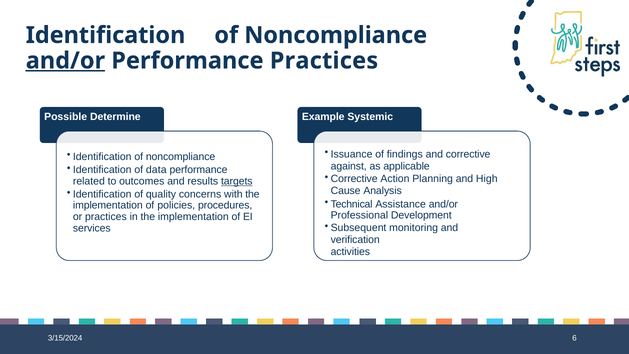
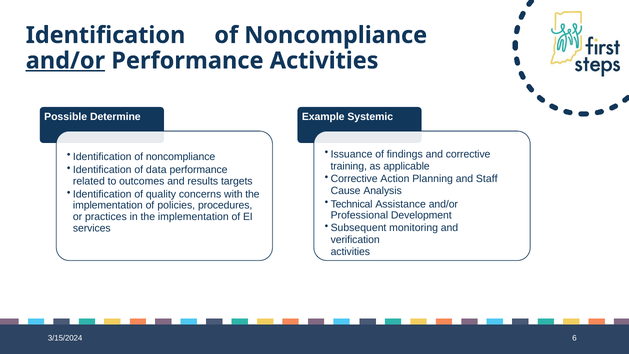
Performance Practices: Practices -> Activities
against: against -> training
High: High -> Staff
targets underline: present -> none
